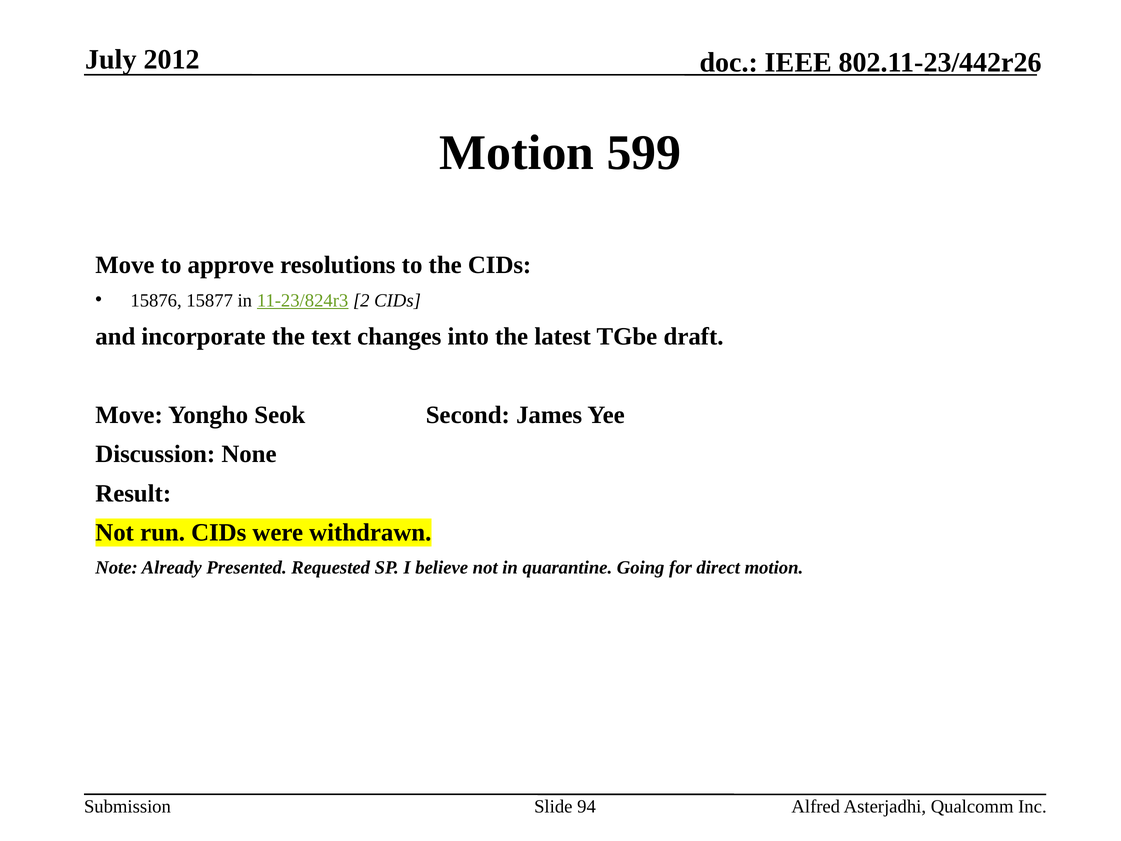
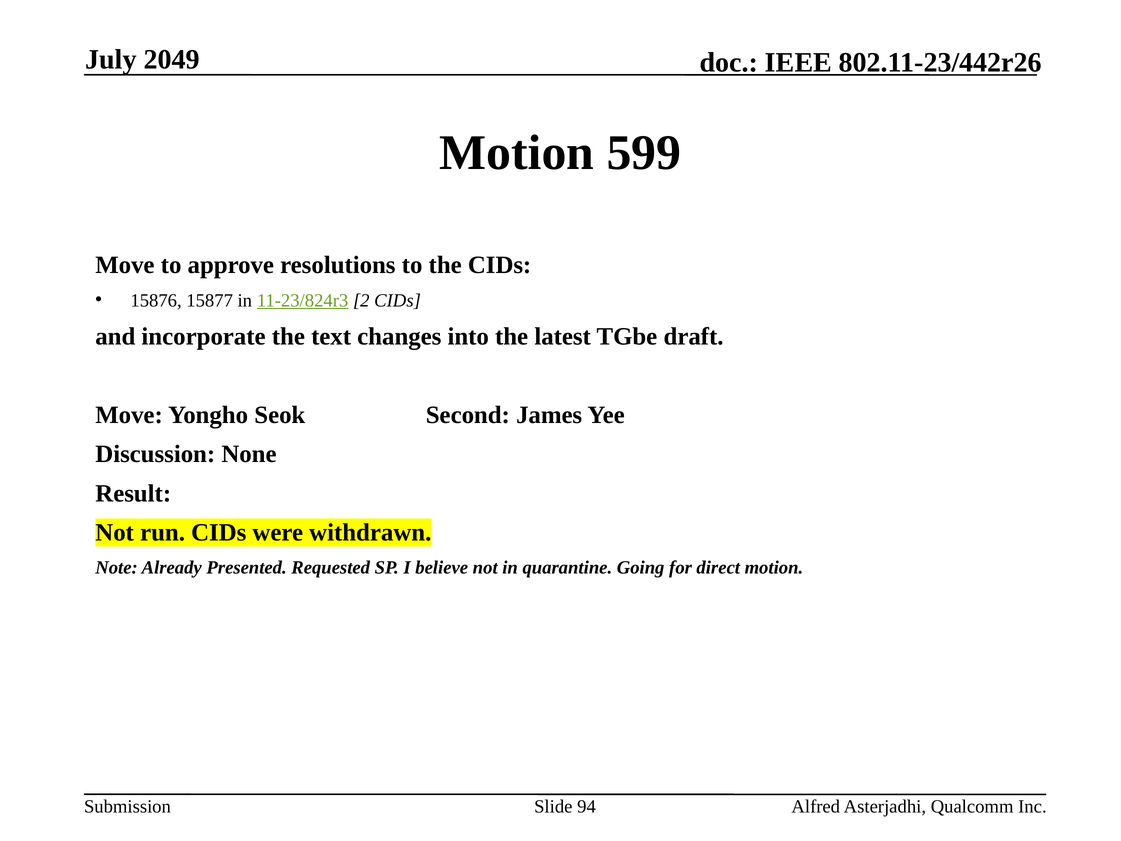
2012: 2012 -> 2049
